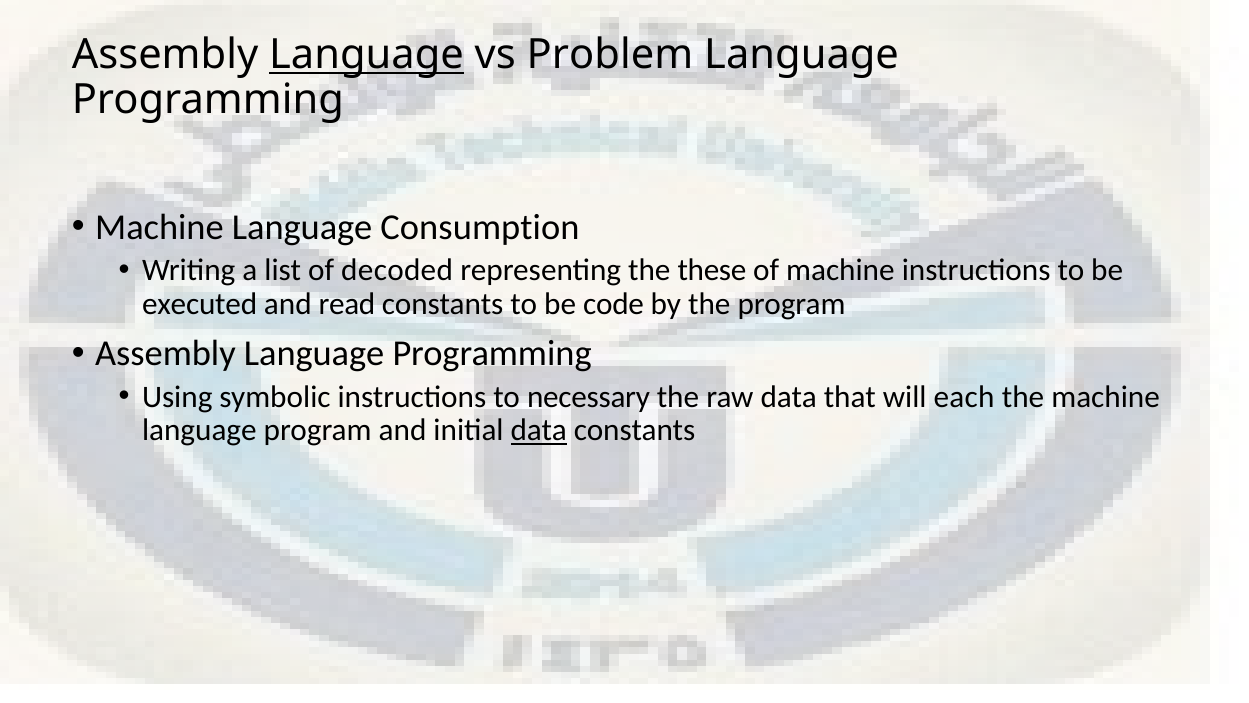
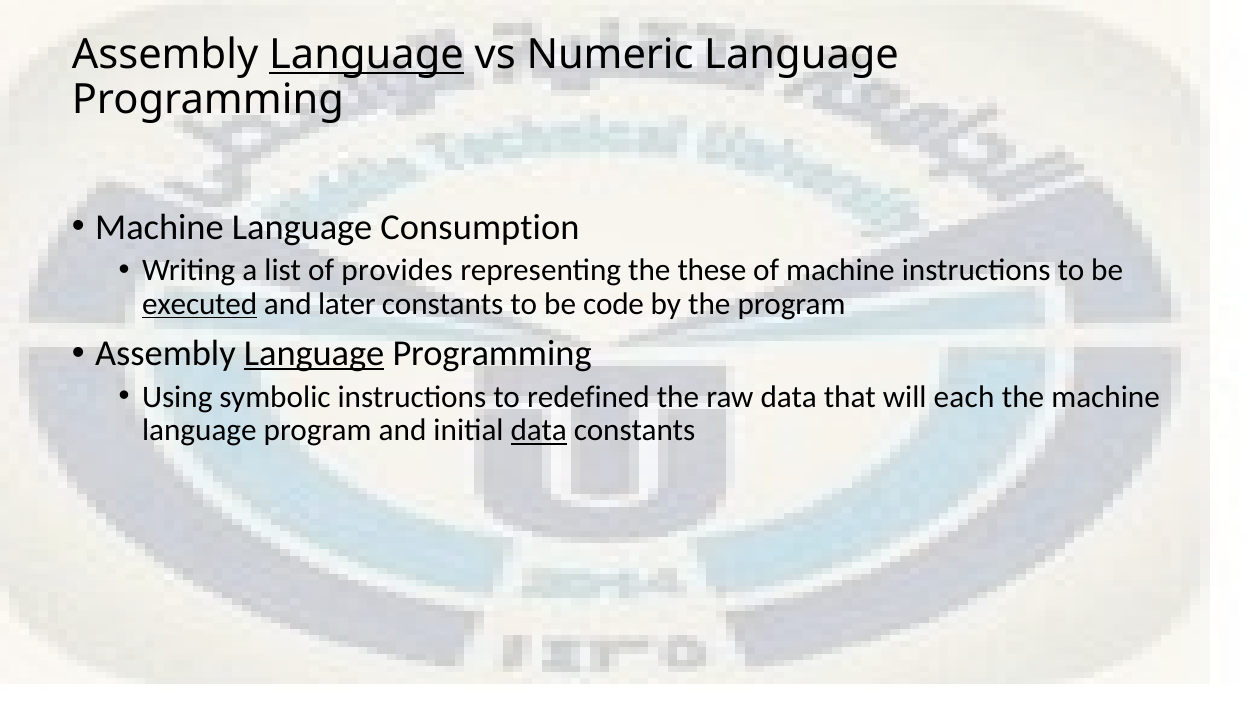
Problem: Problem -> Numeric
decoded: decoded -> provides
executed underline: none -> present
read: read -> later
Language at (314, 353) underline: none -> present
necessary: necessary -> redefined
